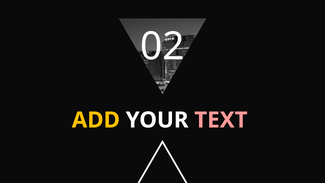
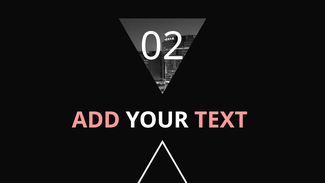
ADD colour: yellow -> pink
